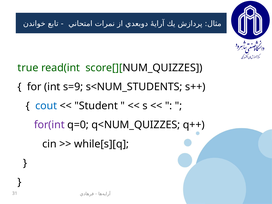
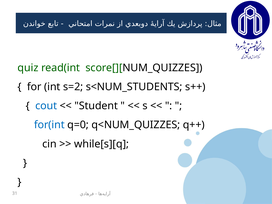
true: true -> quiz
s=9: s=9 -> s=2
for(int colour: purple -> blue
